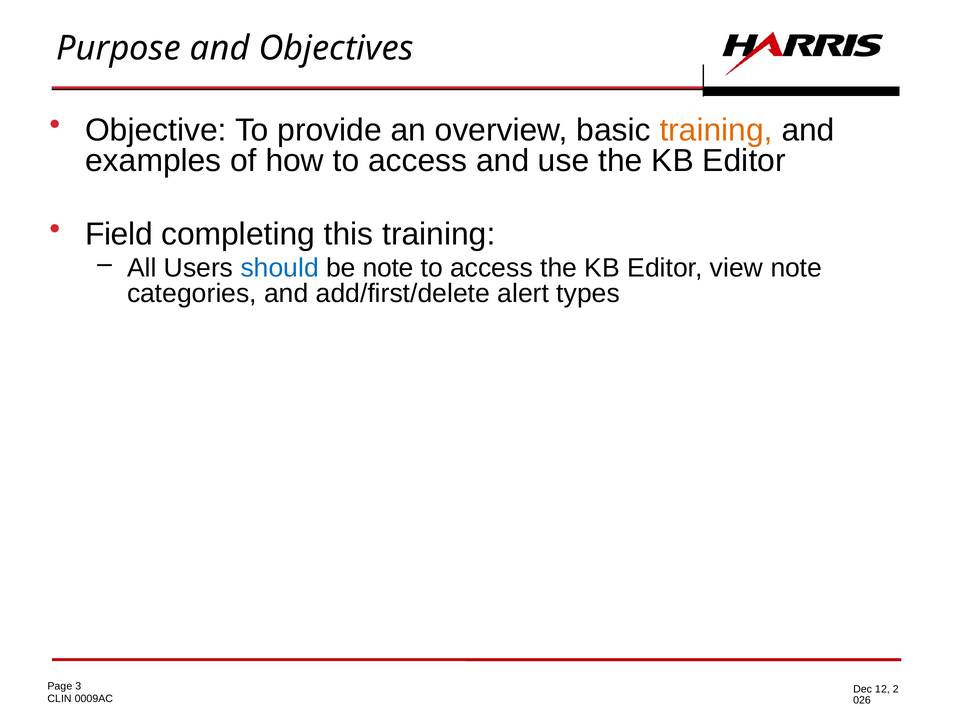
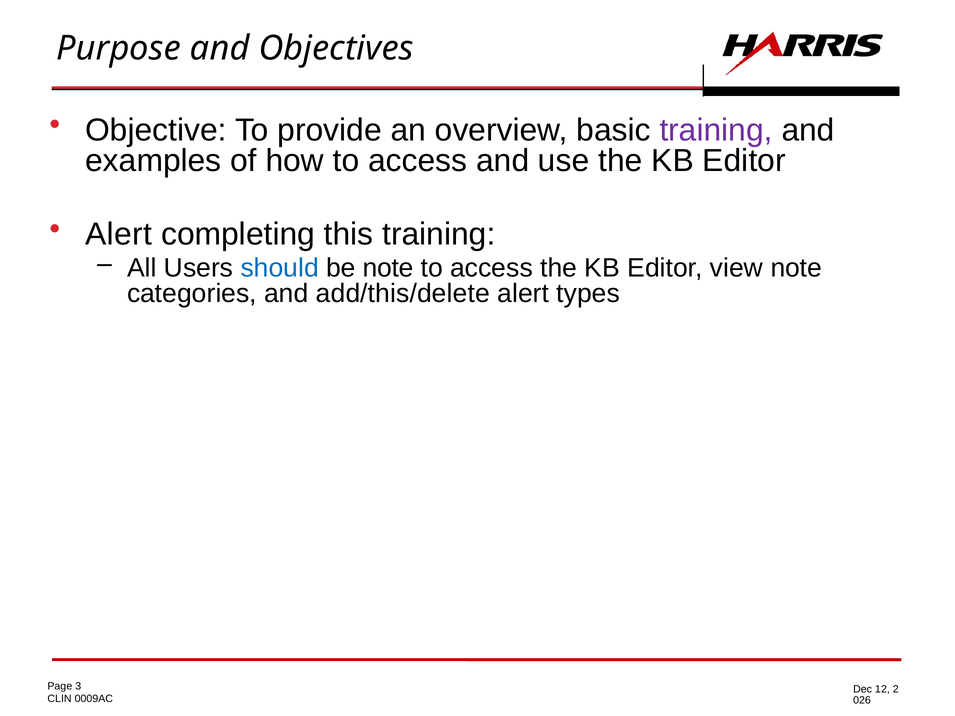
training at (716, 130) colour: orange -> purple
Field at (119, 235): Field -> Alert
add/first/delete: add/first/delete -> add/this/delete
